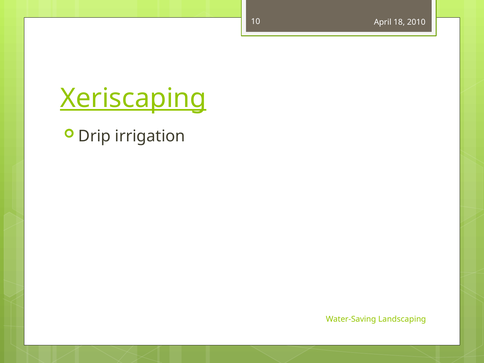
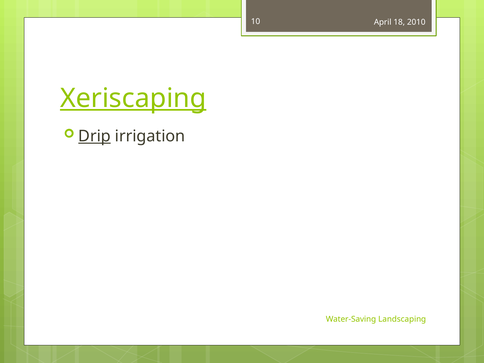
Drip underline: none -> present
